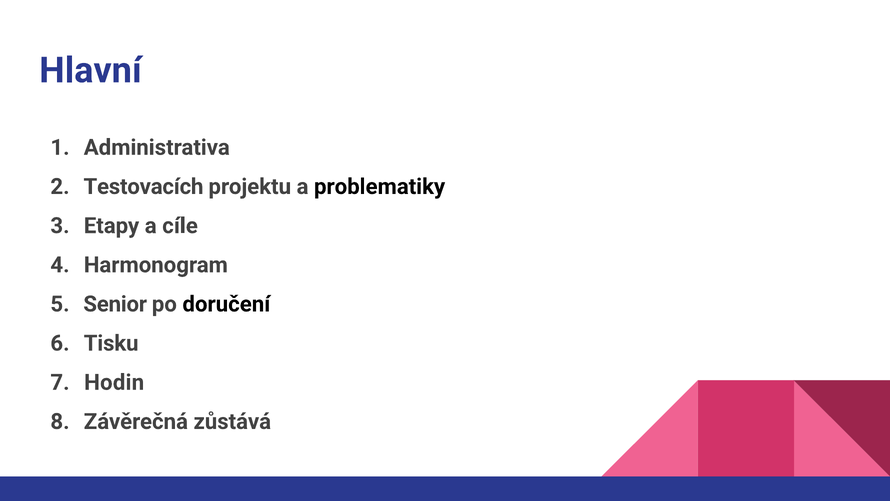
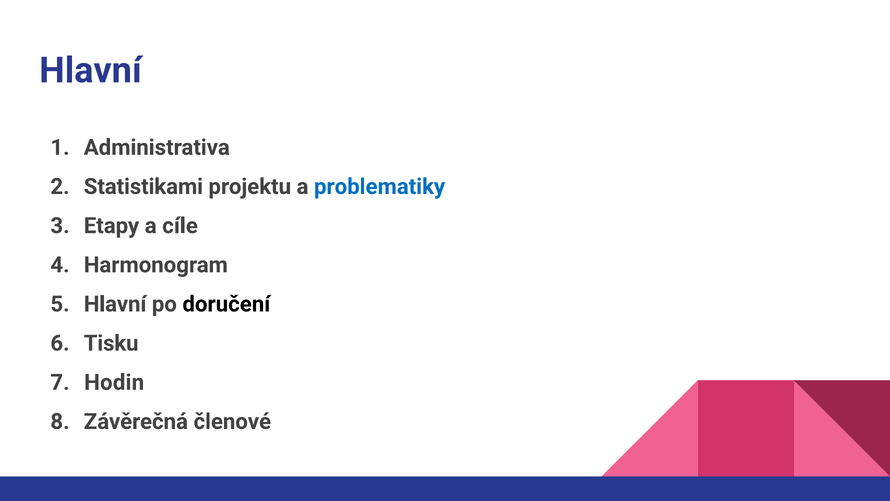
Testovacích: Testovacích -> Statistikami
problematiky colour: black -> blue
Senior at (115, 304): Senior -> Hlavní
zůstává: zůstává -> členové
